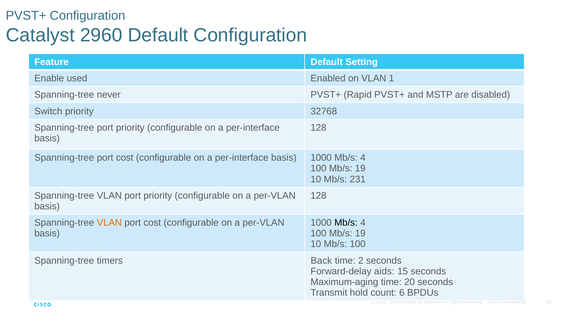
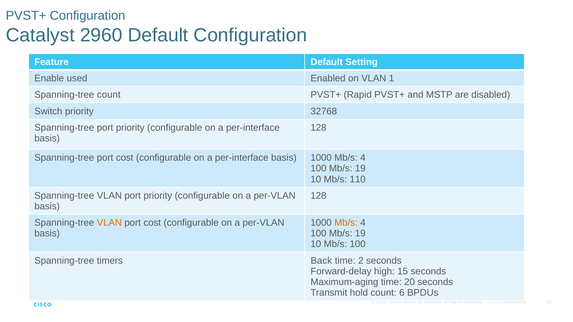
Spanning-tree never: never -> count
231: 231 -> 110
Mb/s at (346, 223) colour: black -> orange
aids: aids -> high
